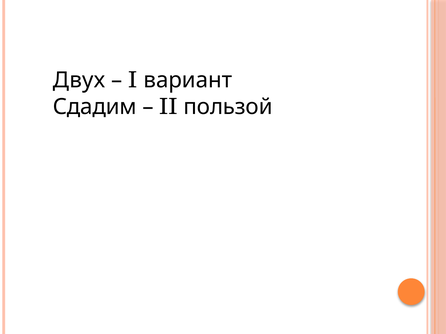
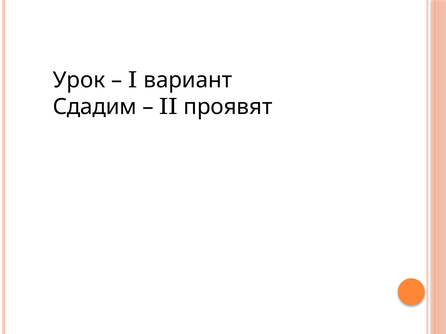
Двух: Двух -> Урок
пользой: пользой -> проявят
